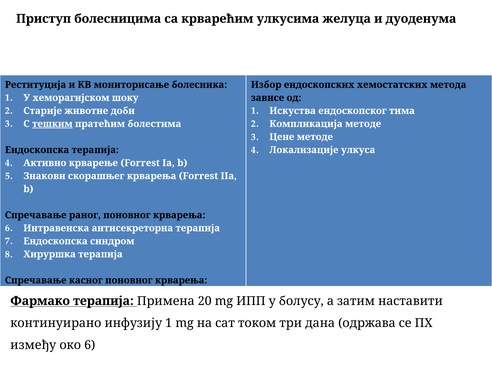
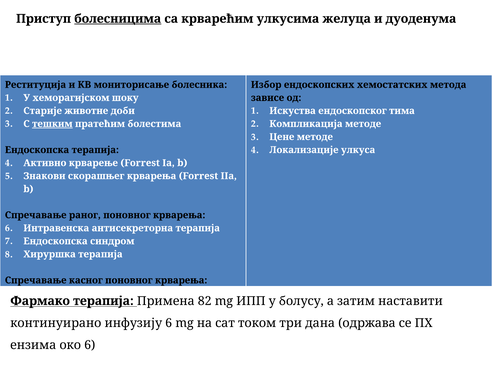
болесницима underline: none -> present
20: 20 -> 82
инфузију 1: 1 -> 6
између: између -> ензима
